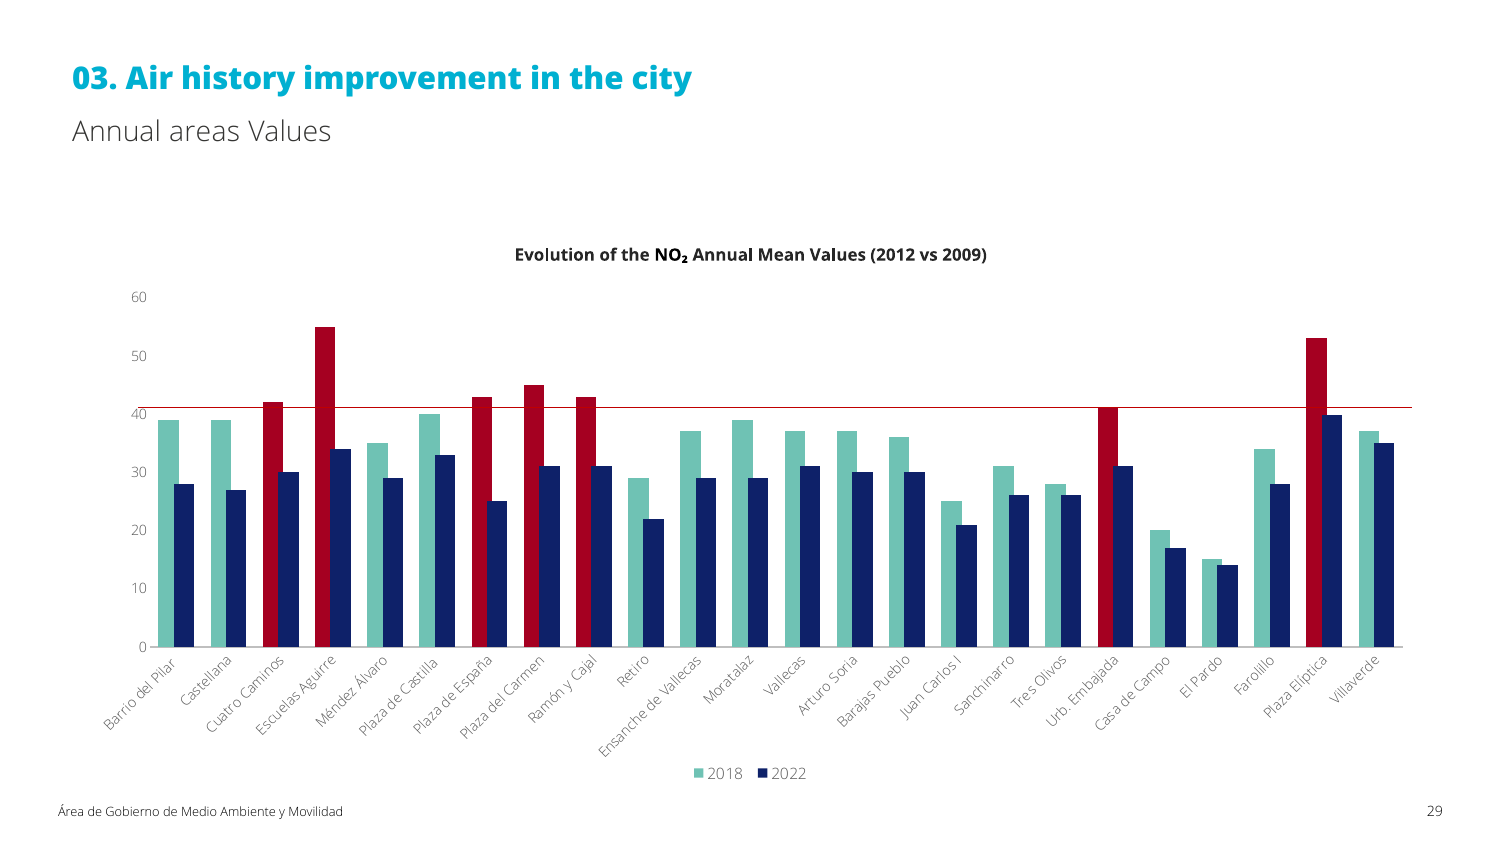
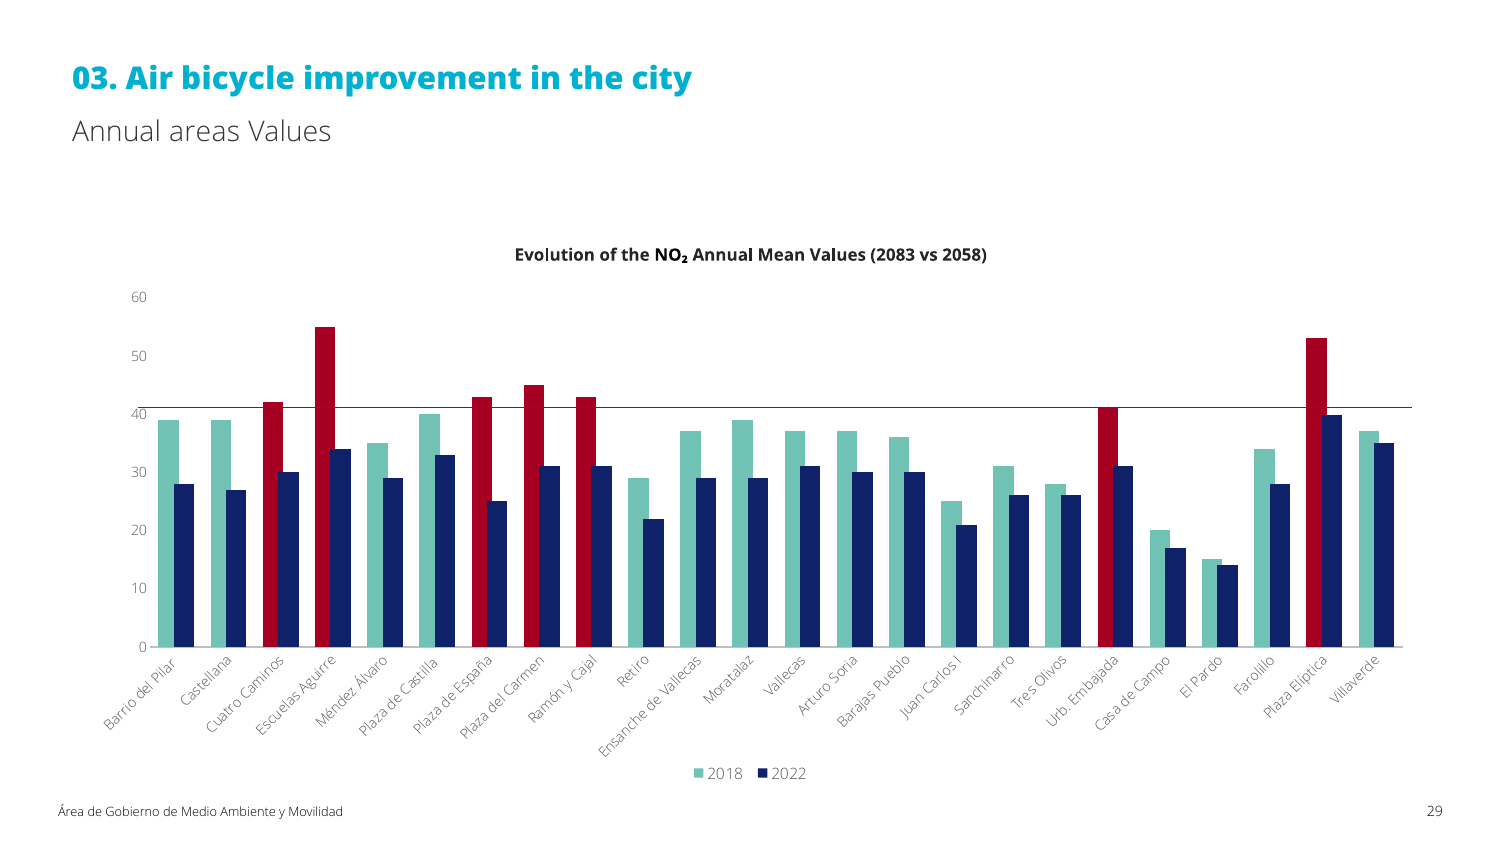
history: history -> bicycle
2012: 2012 -> 2083
2009: 2009 -> 2058
